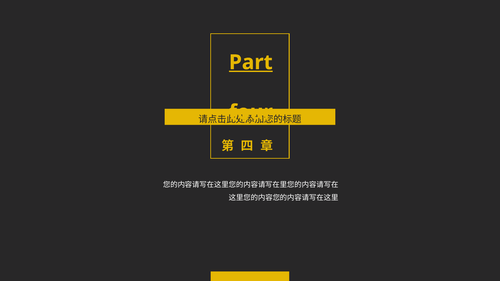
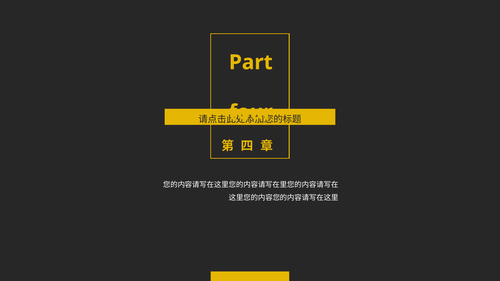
Part underline: present -> none
